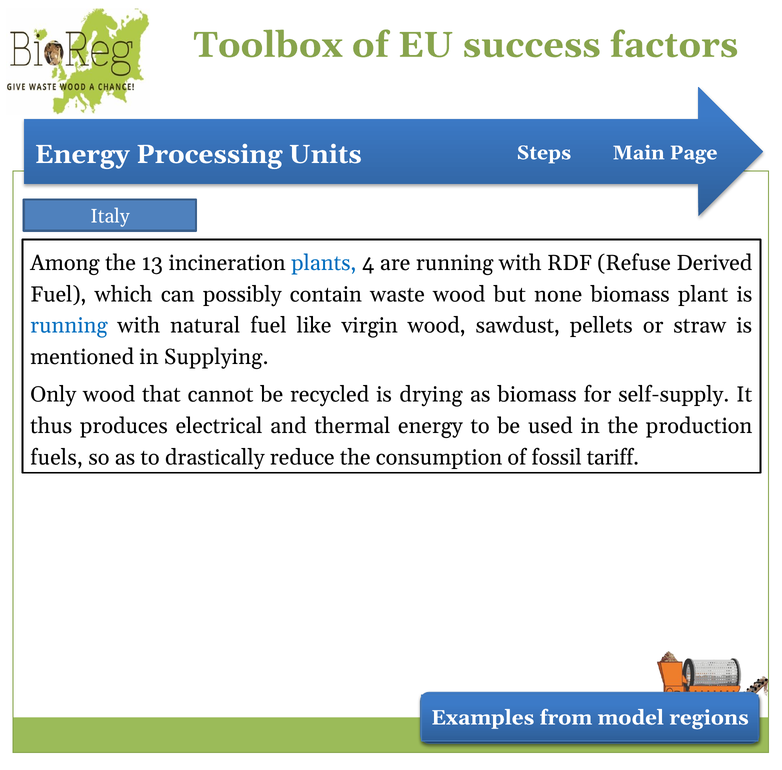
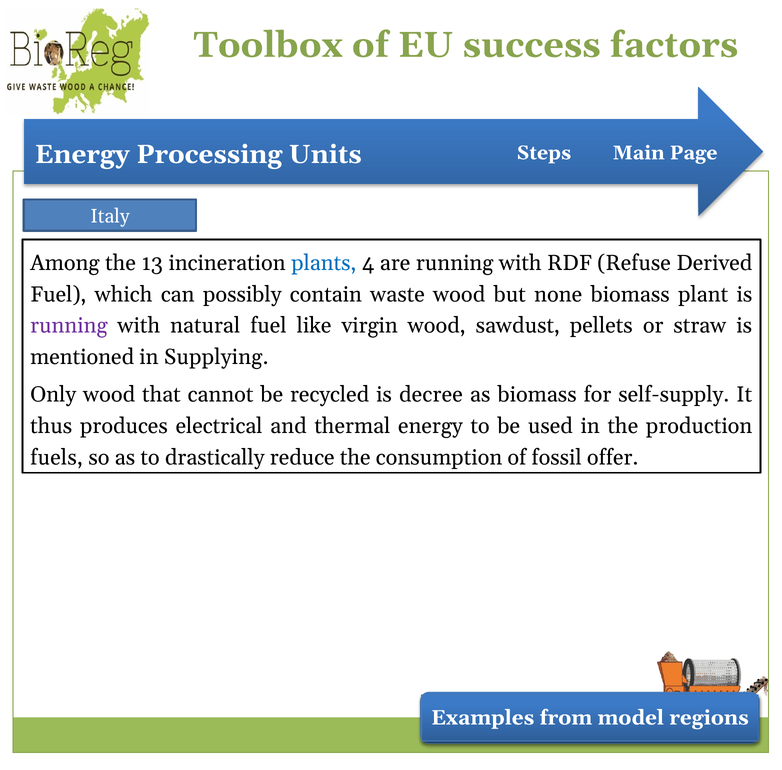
running at (69, 326) colour: blue -> purple
drying: drying -> decree
tariff: tariff -> offer
